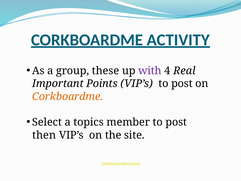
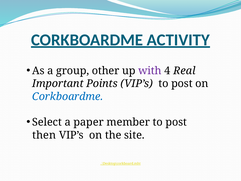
these: these -> other
Corkboardme at (68, 96) colour: orange -> blue
topics: topics -> paper
